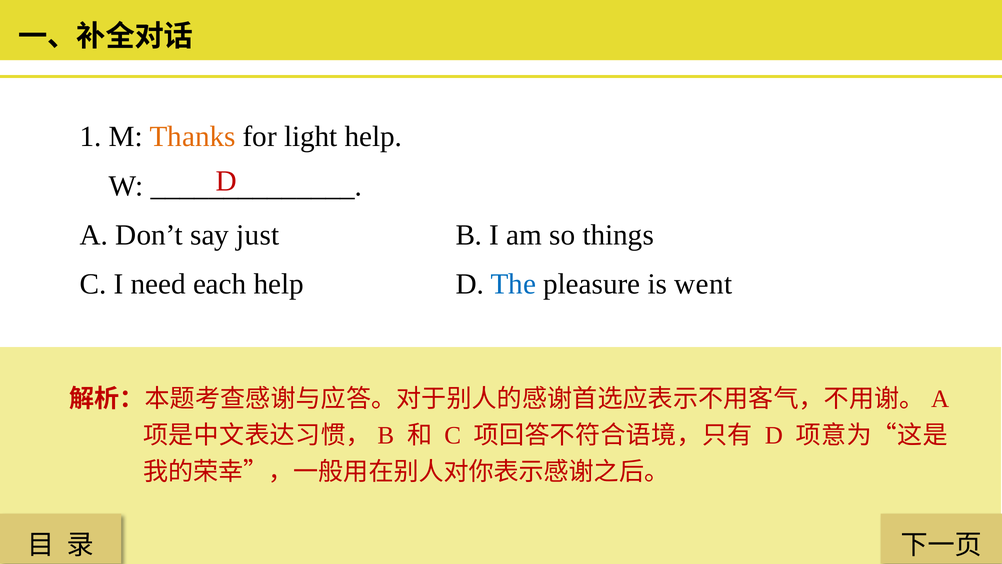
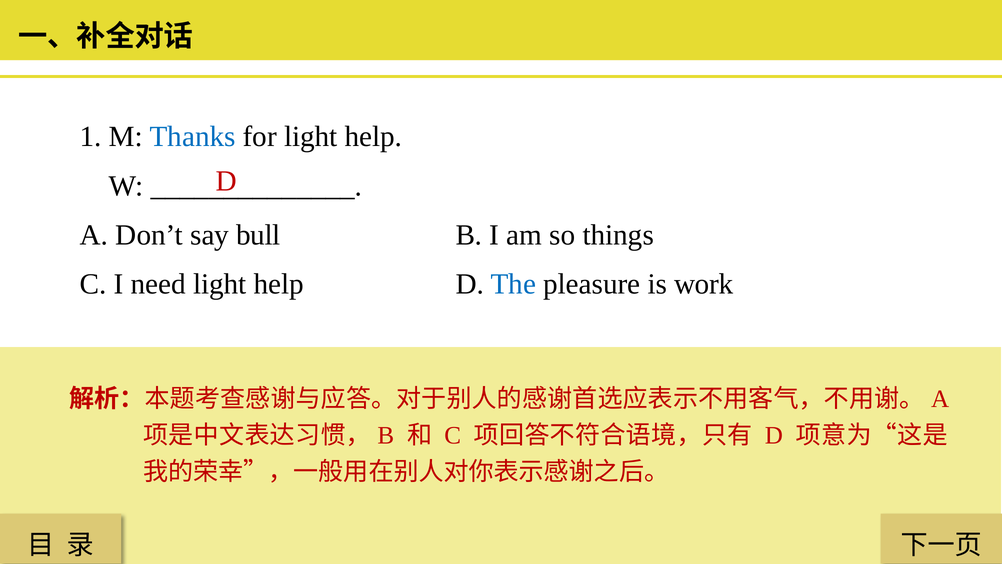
Thanks colour: orange -> blue
just: just -> bull
need each: each -> light
went: went -> work
